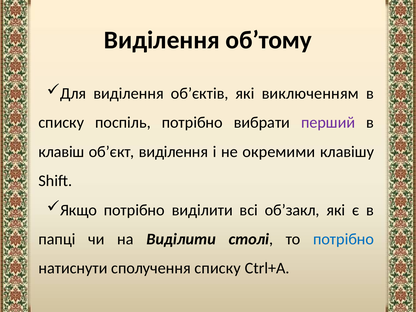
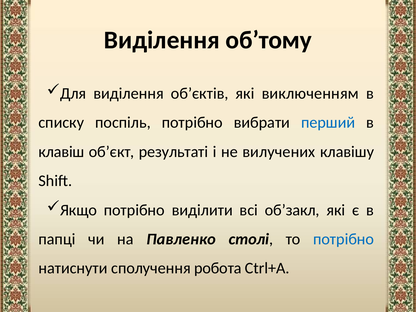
перший colour: purple -> blue
об’єкт виділення: виділення -> результаті
окремими: окремими -> вилучених
на Виділити: Виділити -> Павленко
сполучення списку: списку -> робота
